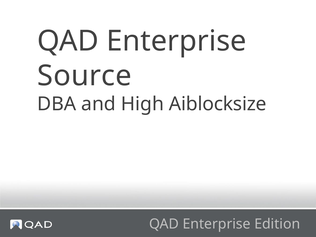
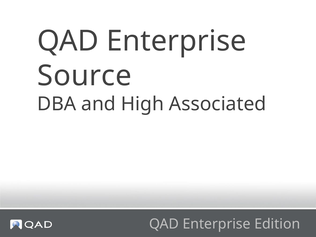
Aiblocksize: Aiblocksize -> Associated
